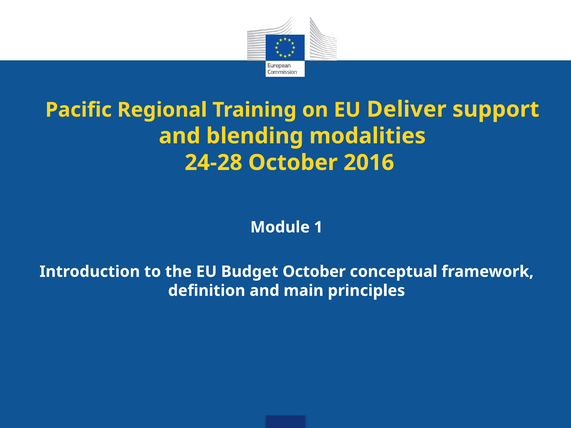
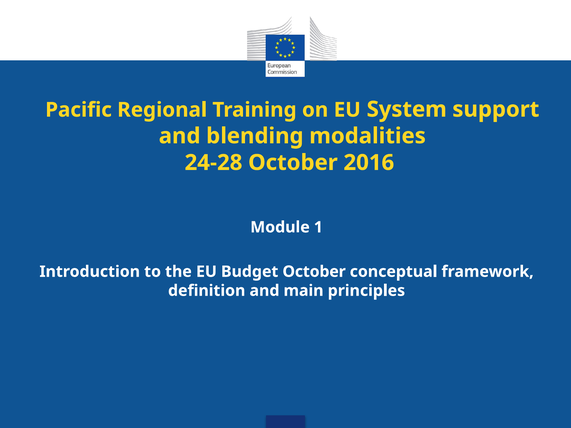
Deliver: Deliver -> System
